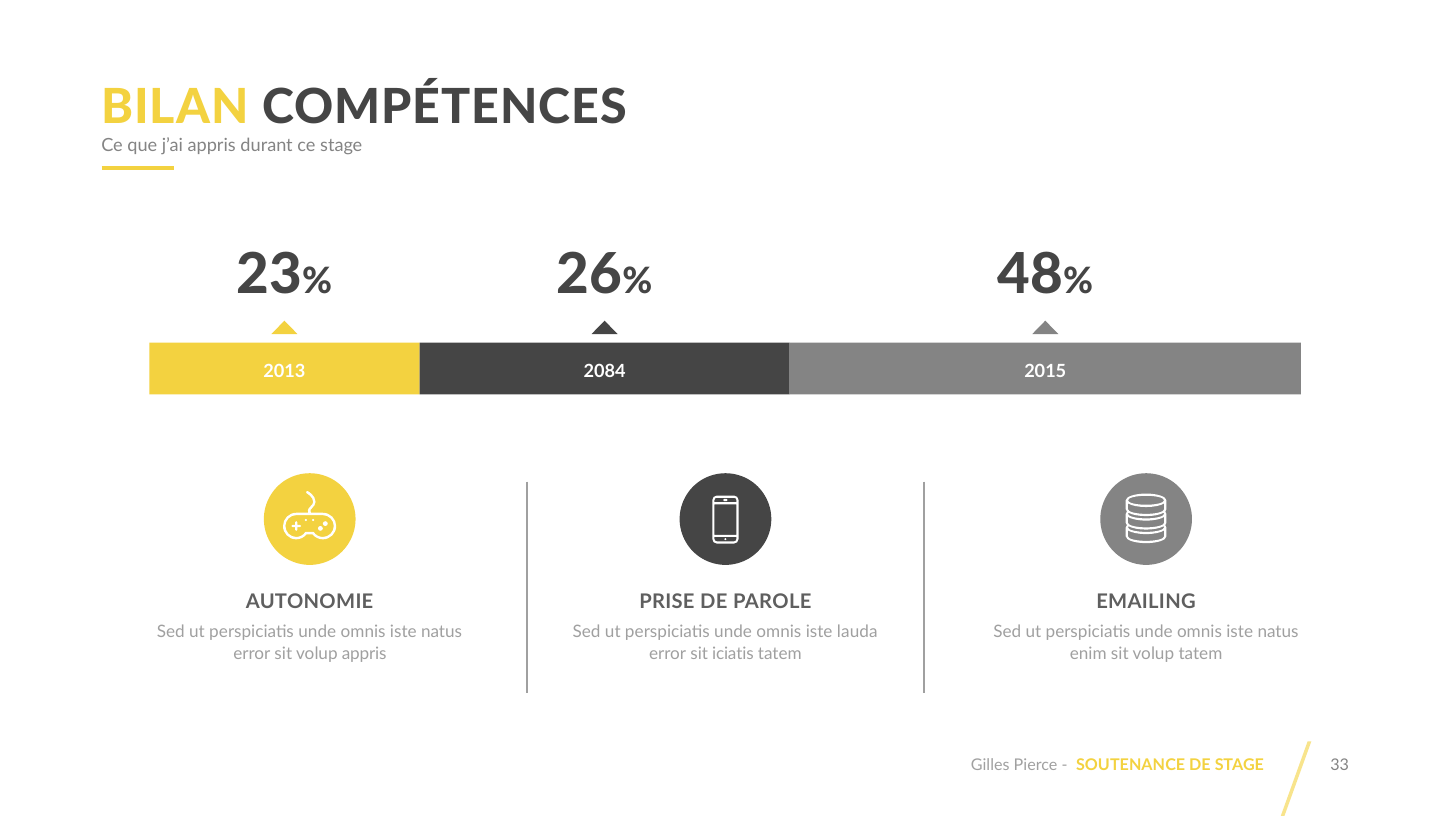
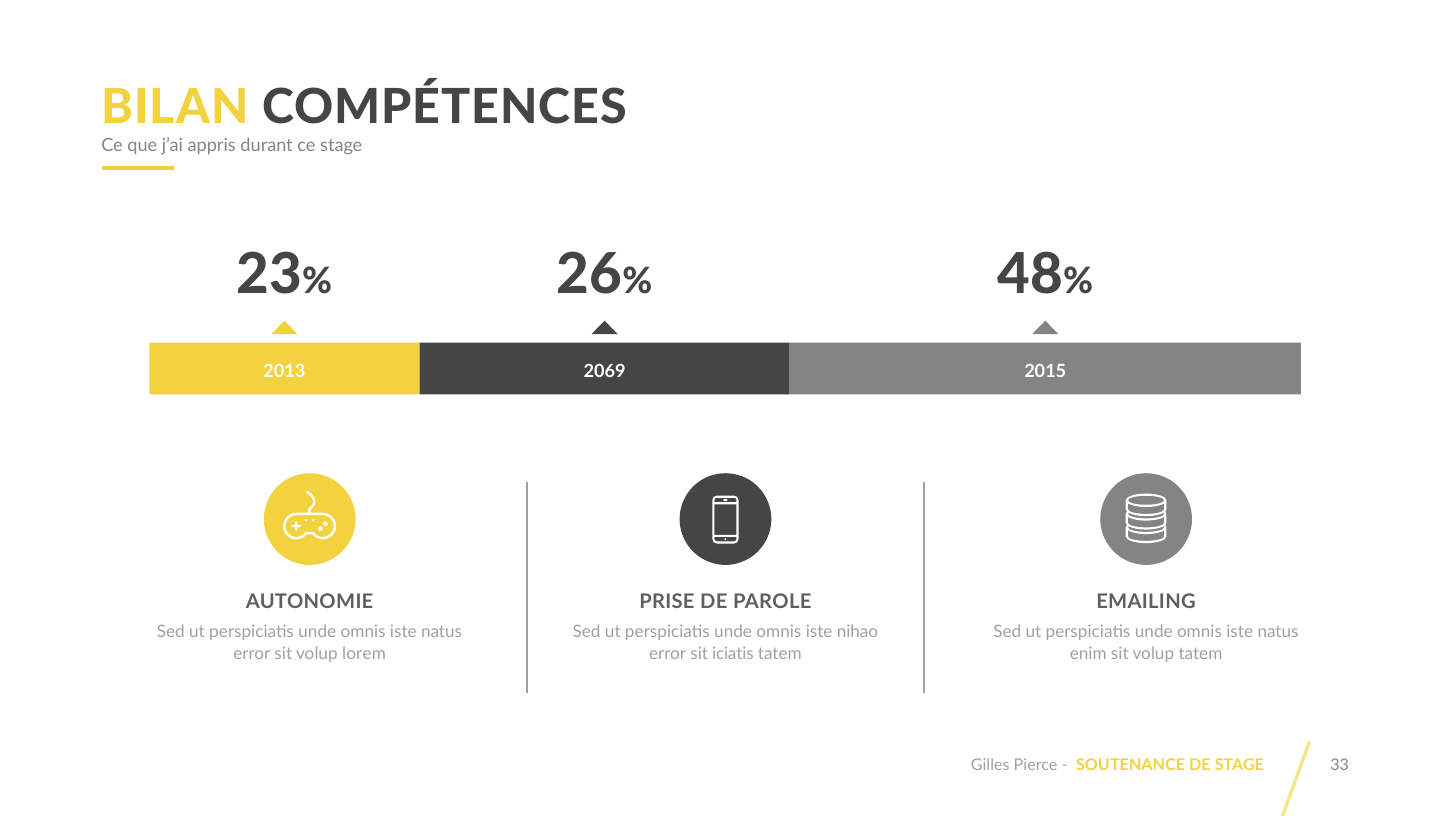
2084: 2084 -> 2069
lauda: lauda -> nihao
volup appris: appris -> lorem
